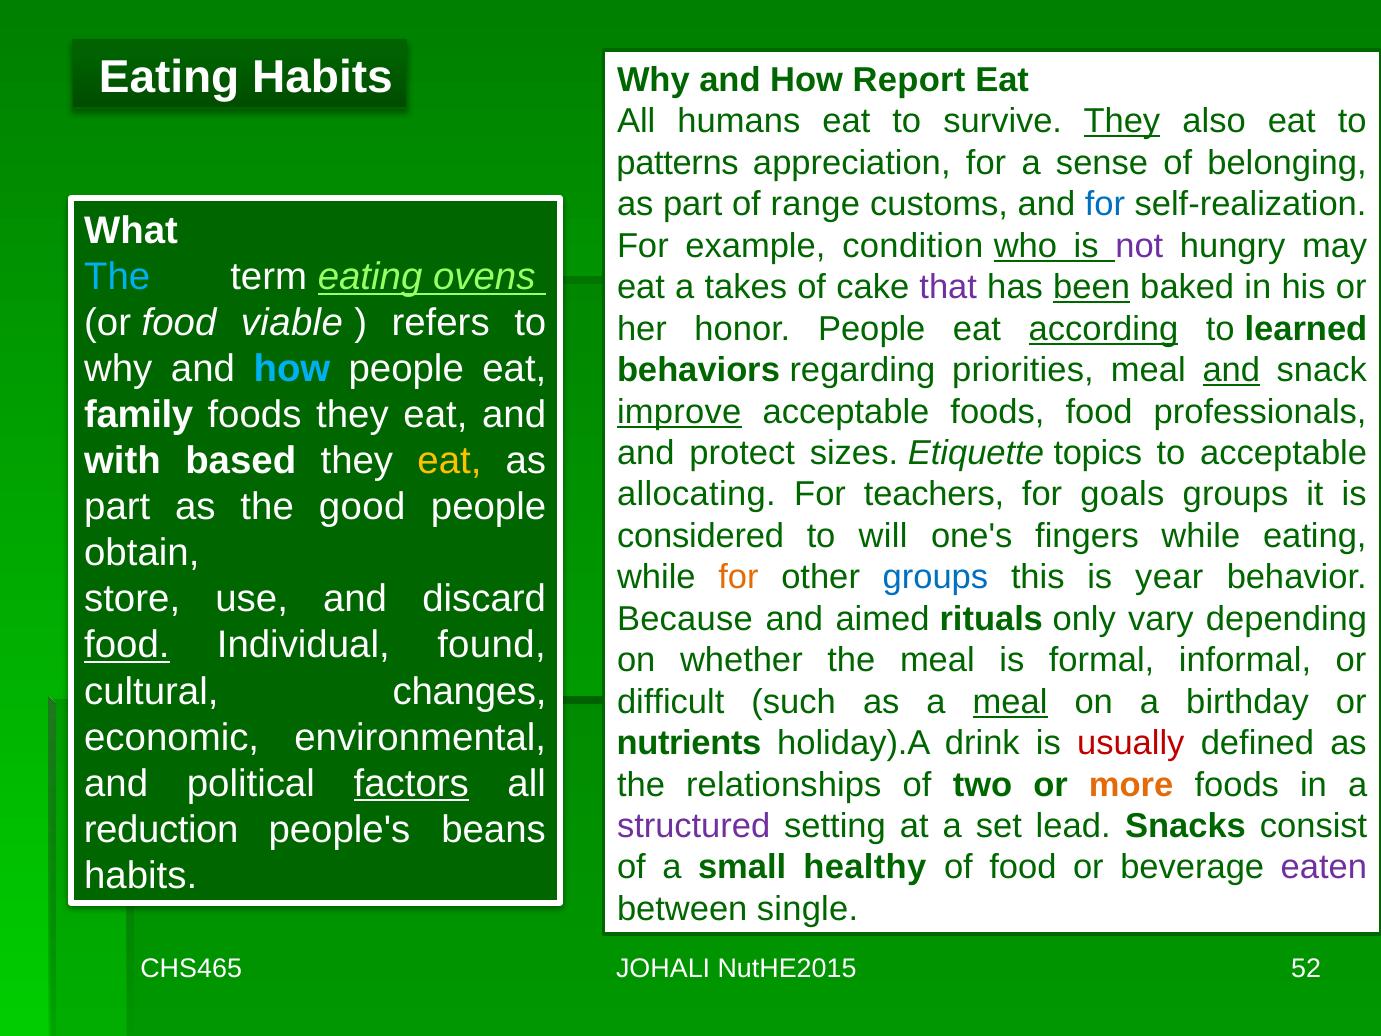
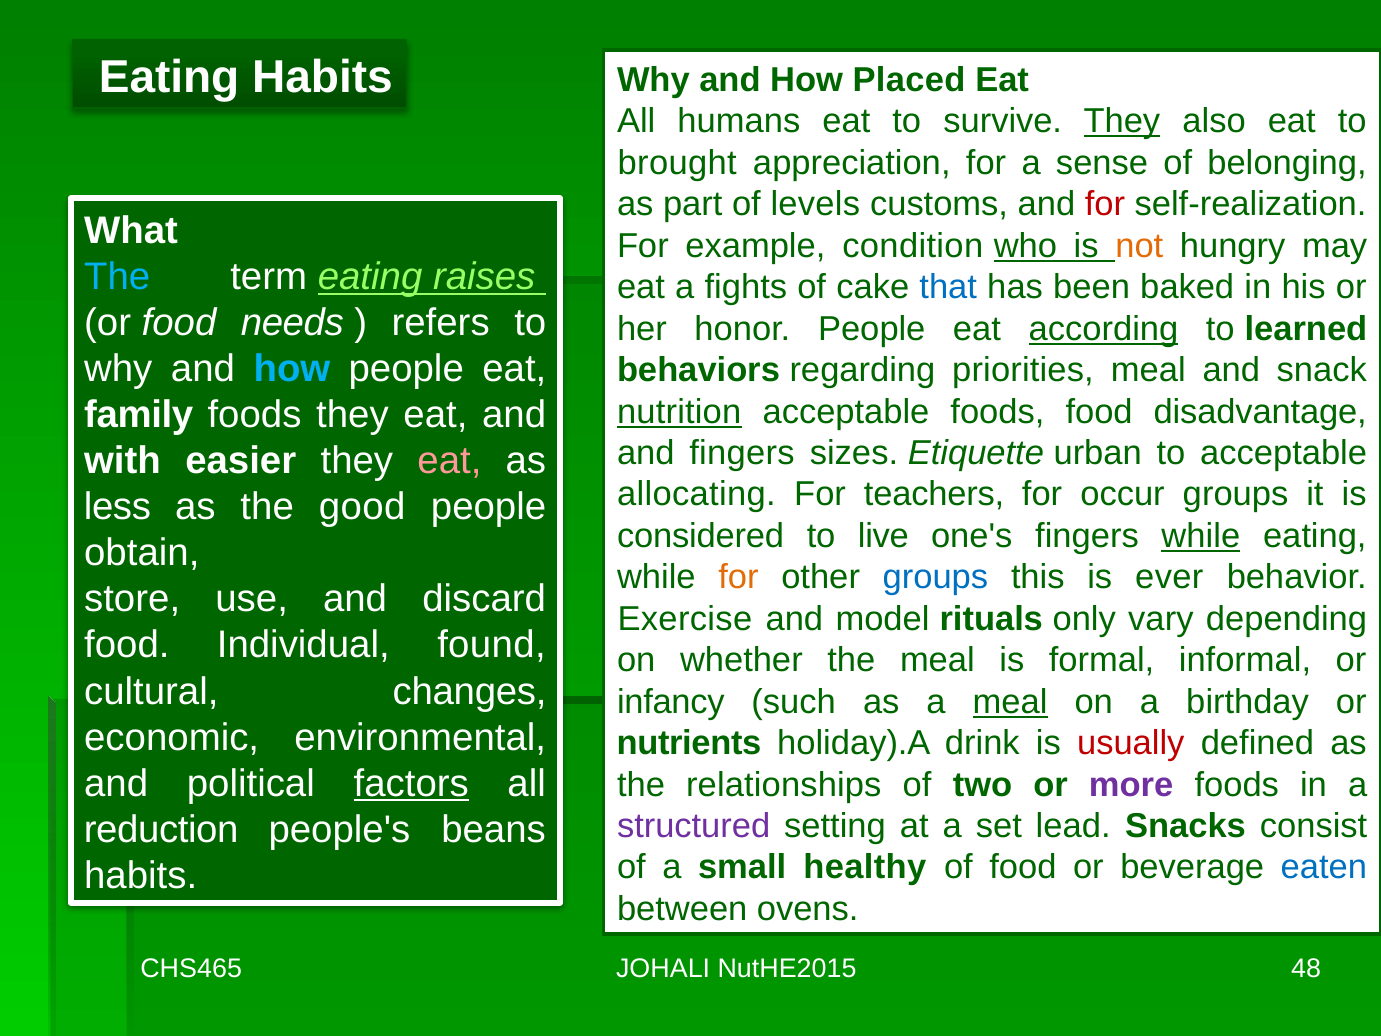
Report: Report -> Placed
patterns: patterns -> brought
range: range -> levels
for at (1105, 204) colour: blue -> red
not colour: purple -> orange
ovens: ovens -> raises
takes: takes -> fights
that colour: purple -> blue
been underline: present -> none
viable: viable -> needs
and at (1231, 370) underline: present -> none
improve: improve -> nutrition
professionals: professionals -> disadvantage
and protect: protect -> fingers
topics: topics -> urban
based: based -> easier
eat at (449, 461) colour: yellow -> pink
goals: goals -> occur
part at (117, 507): part -> less
will: will -> live
while at (1201, 536) underline: none -> present
year: year -> ever
Because: Because -> Exercise
aimed: aimed -> model
food at (127, 645) underline: present -> none
difficult: difficult -> infancy
more colour: orange -> purple
eaten colour: purple -> blue
single: single -> ovens
52: 52 -> 48
